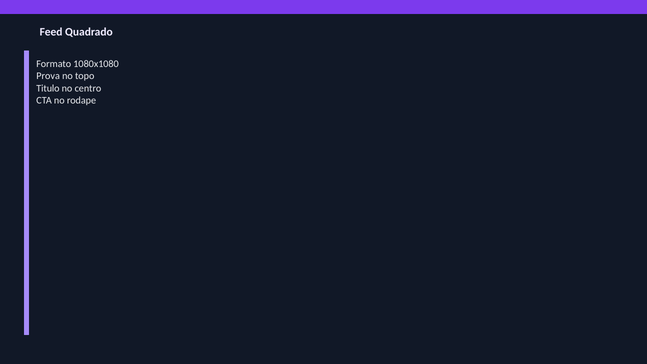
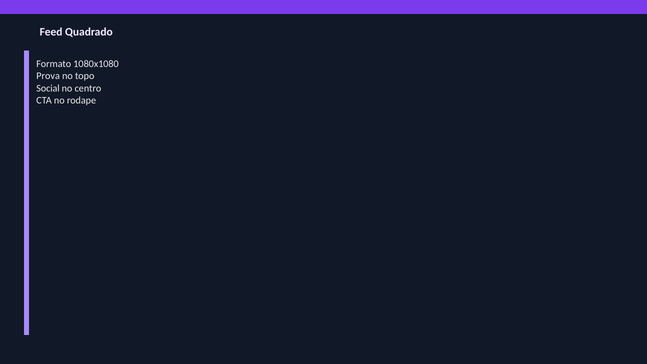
Titulo: Titulo -> Social
